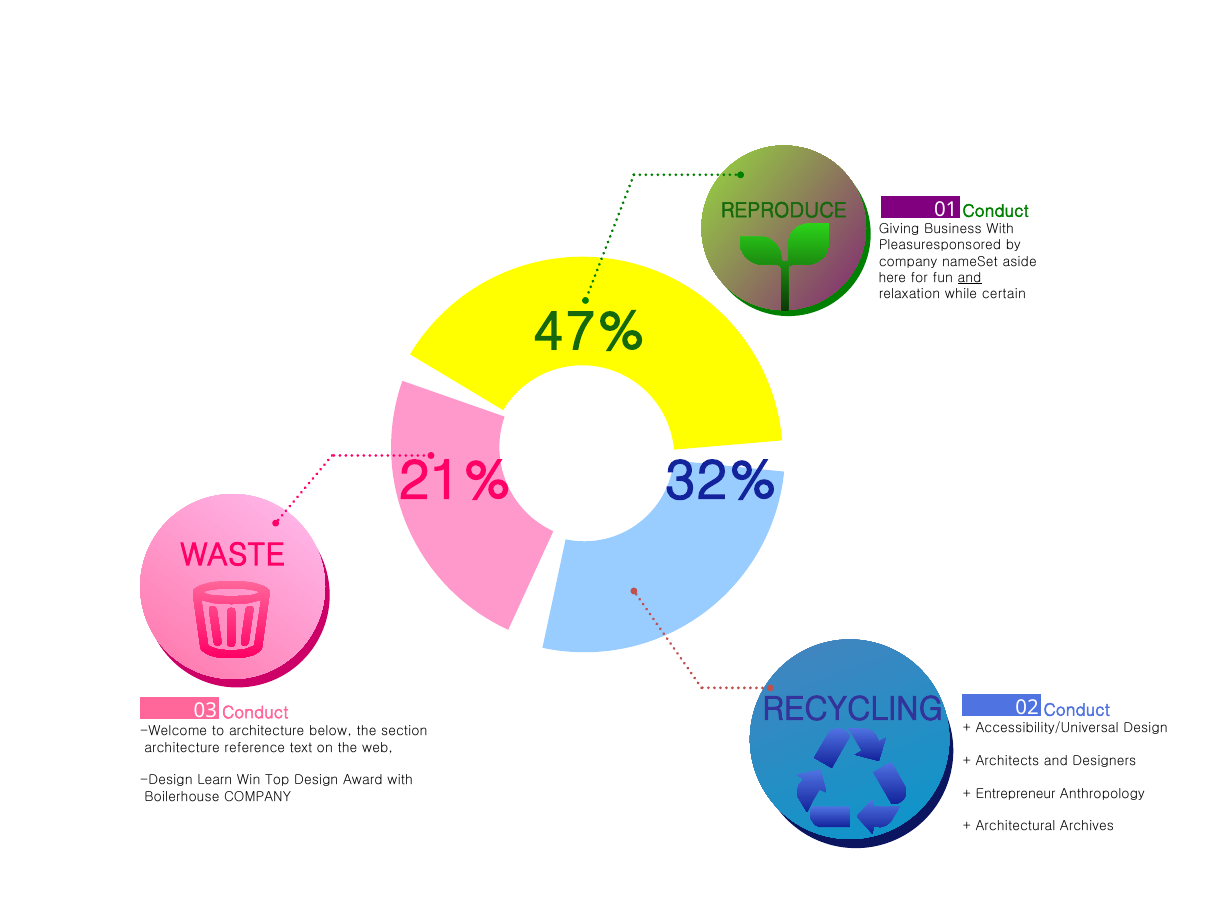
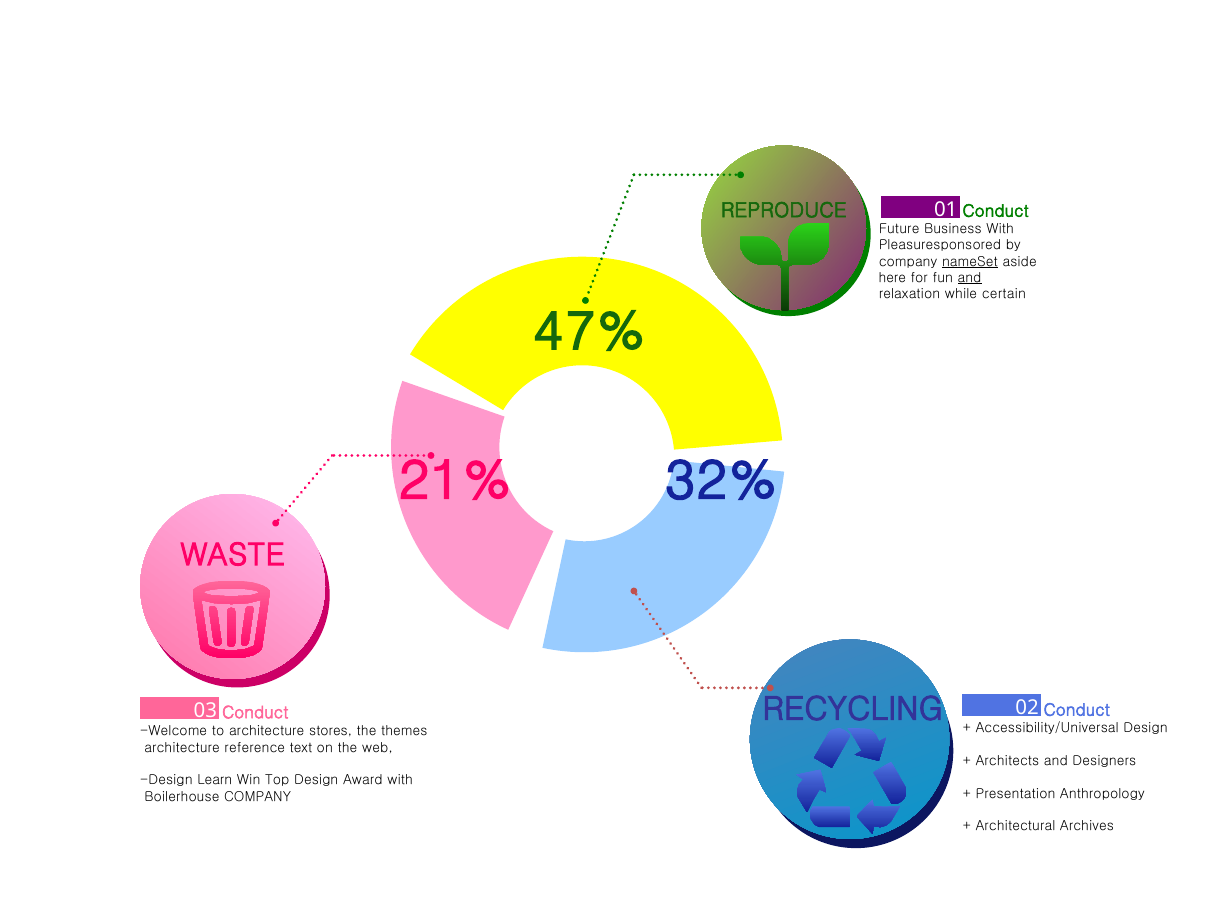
Giving: Giving -> Future
nameSet underline: none -> present
below: below -> stores
section: section -> themes
Entrepreneur: Entrepreneur -> Presentation
